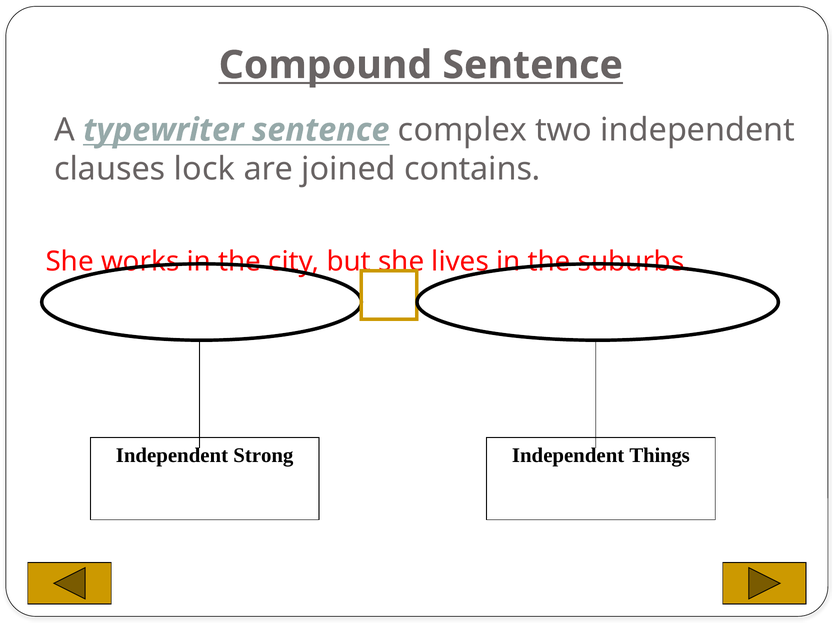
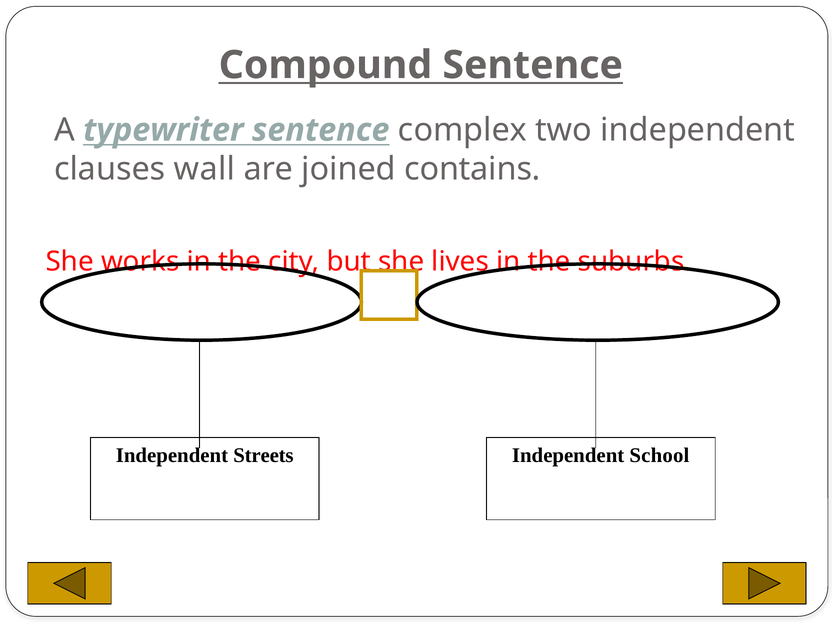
lock: lock -> wall
Strong: Strong -> Streets
Things: Things -> School
